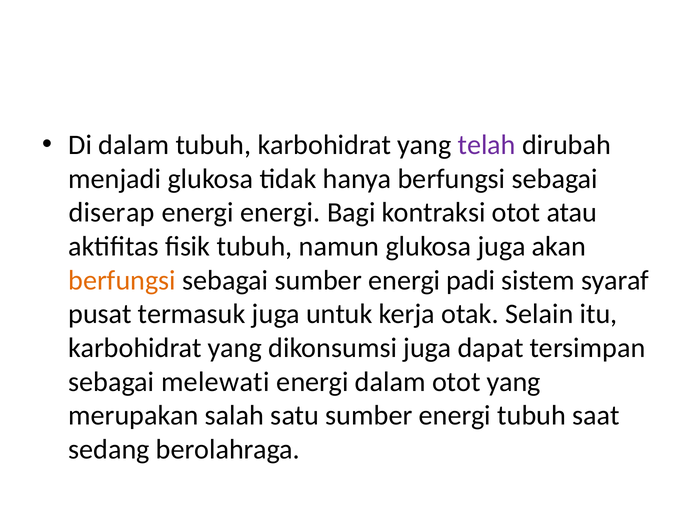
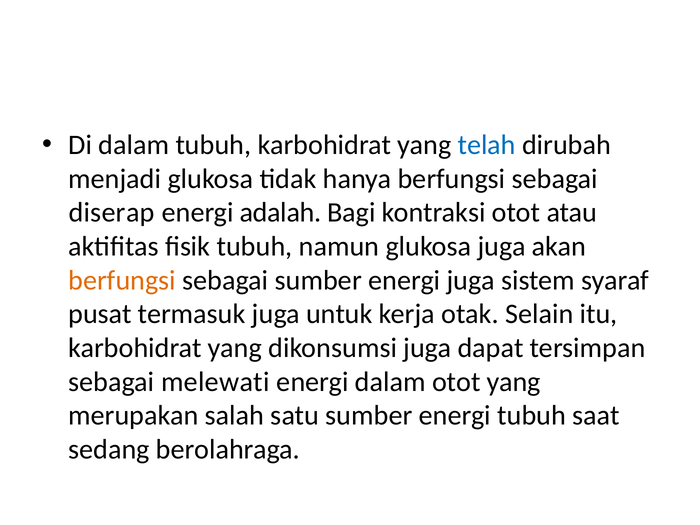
telah colour: purple -> blue
energi energi: energi -> adalah
energi padi: padi -> juga
